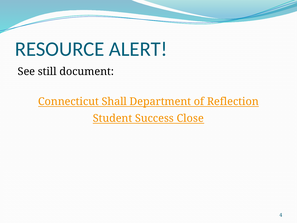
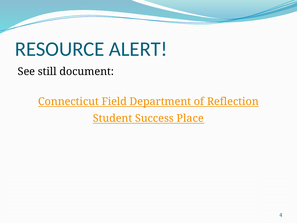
Shall: Shall -> Field
Close: Close -> Place
